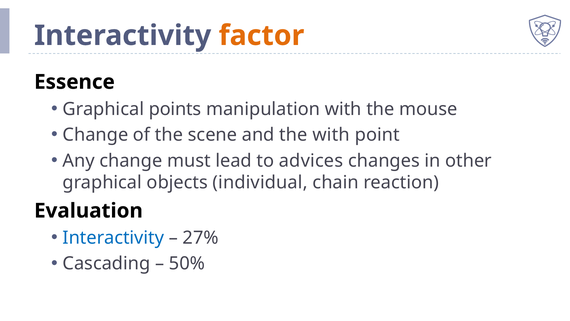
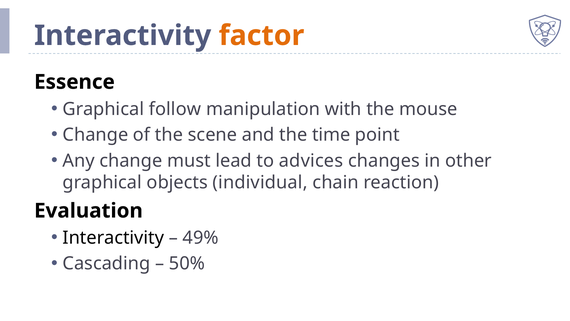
points: points -> follow
the with: with -> time
Interactivity at (113, 238) colour: blue -> black
27%: 27% -> 49%
